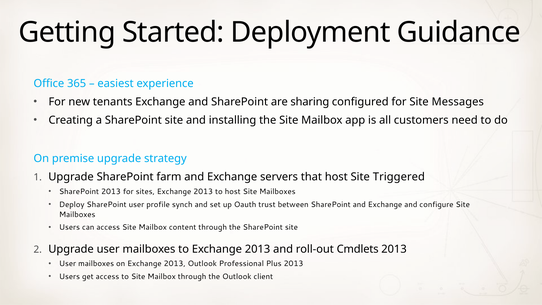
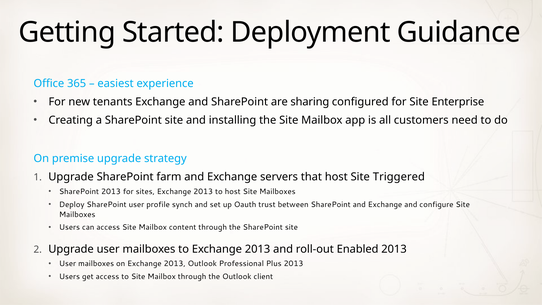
Messages: Messages -> Enterprise
Cmdlets: Cmdlets -> Enabled
